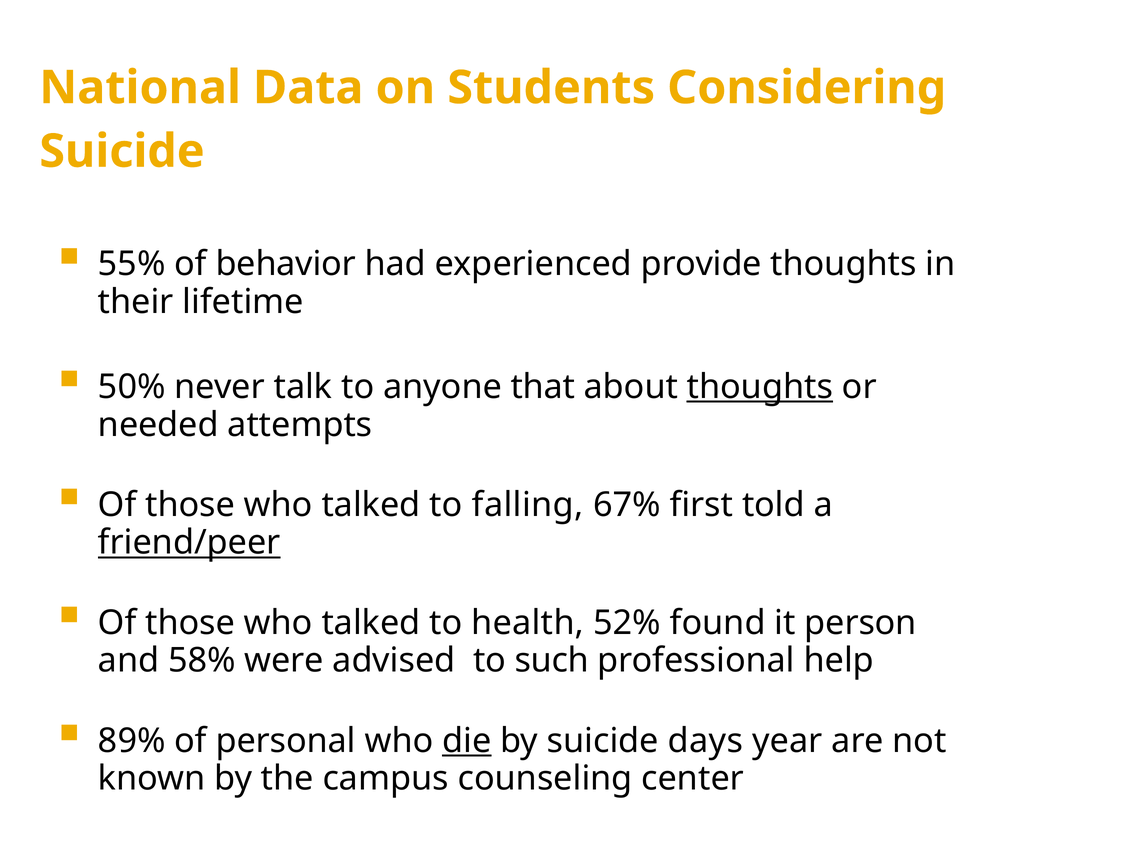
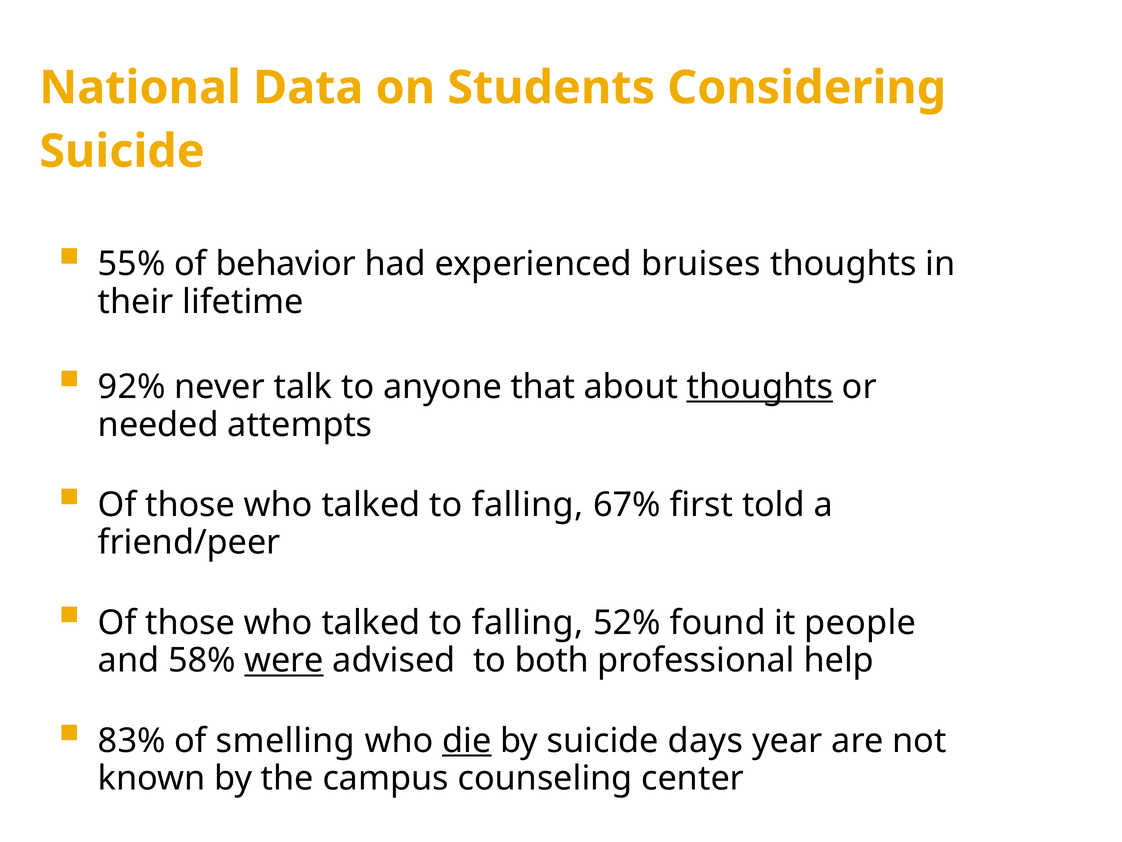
provide: provide -> bruises
50%: 50% -> 92%
friend/peer underline: present -> none
health at (528, 622): health -> falling
person: person -> people
were underline: none -> present
such: such -> both
89%: 89% -> 83%
personal: personal -> smelling
